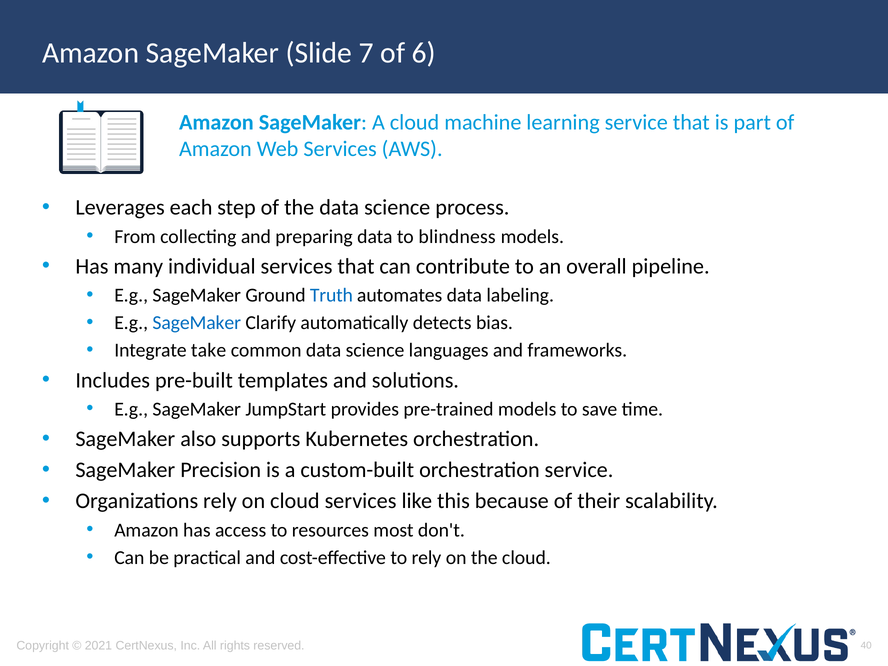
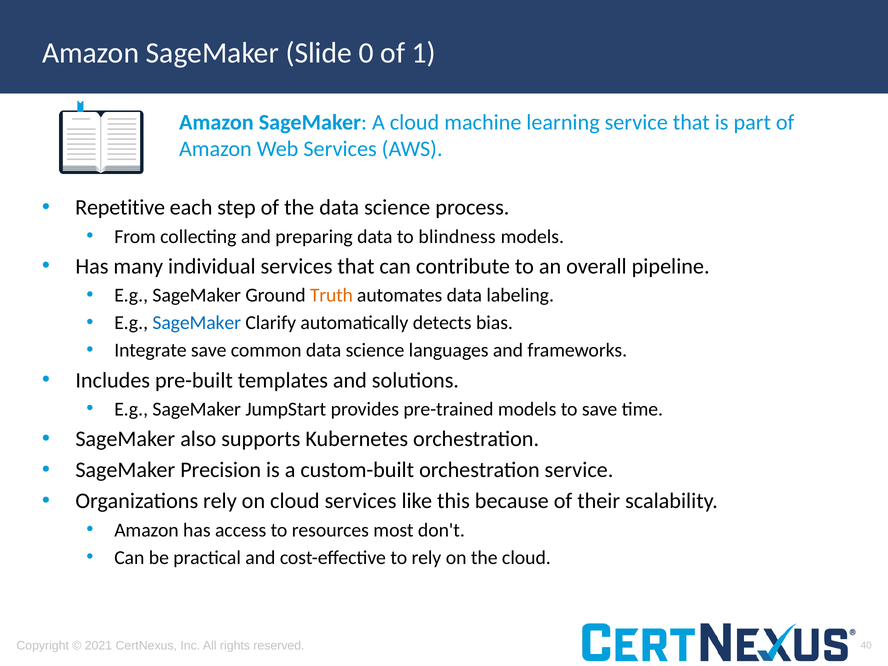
7: 7 -> 0
6: 6 -> 1
Leverages: Leverages -> Repetitive
Truth colour: blue -> orange
Integrate take: take -> save
